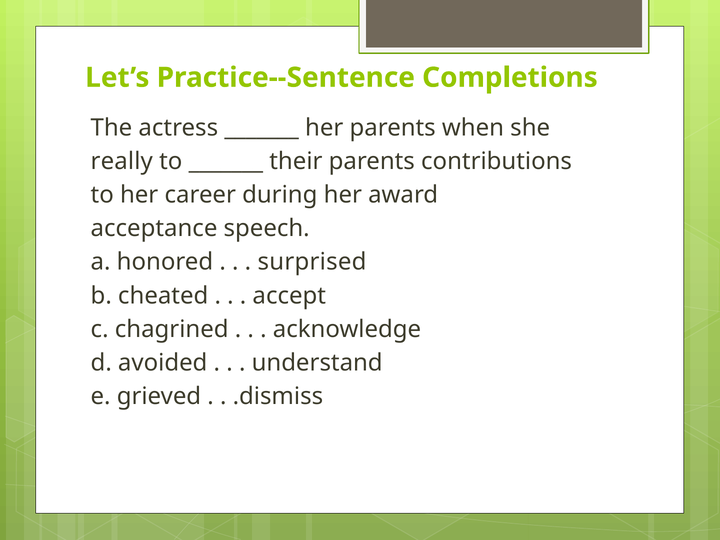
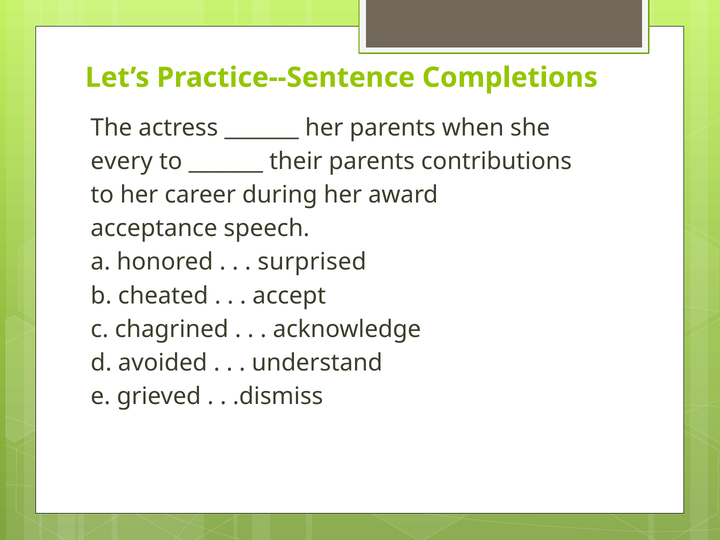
really: really -> every
